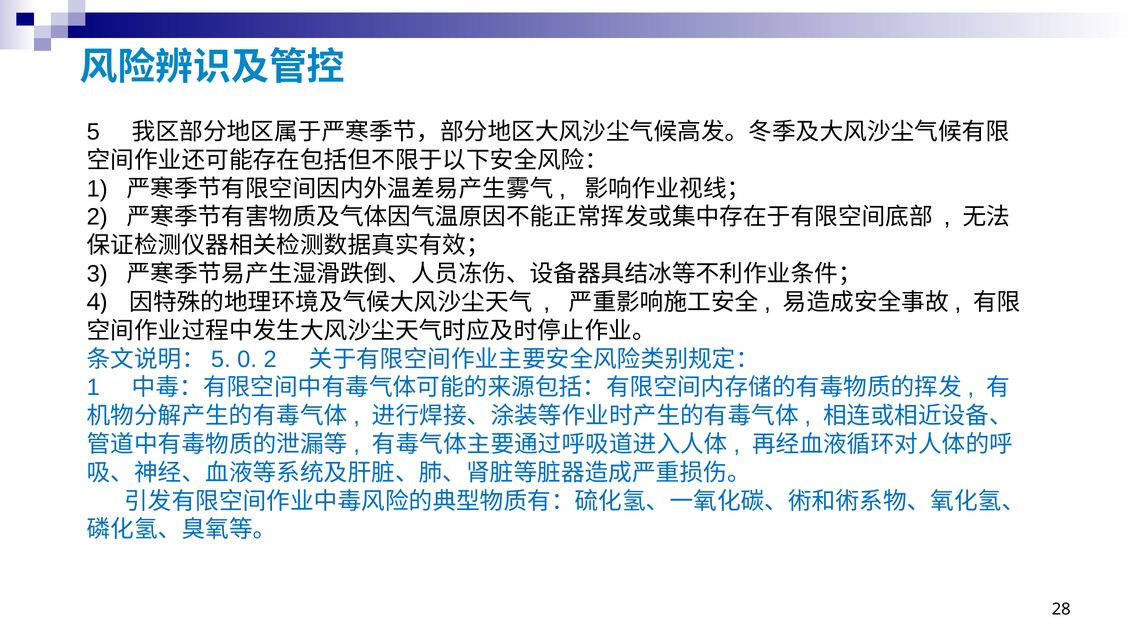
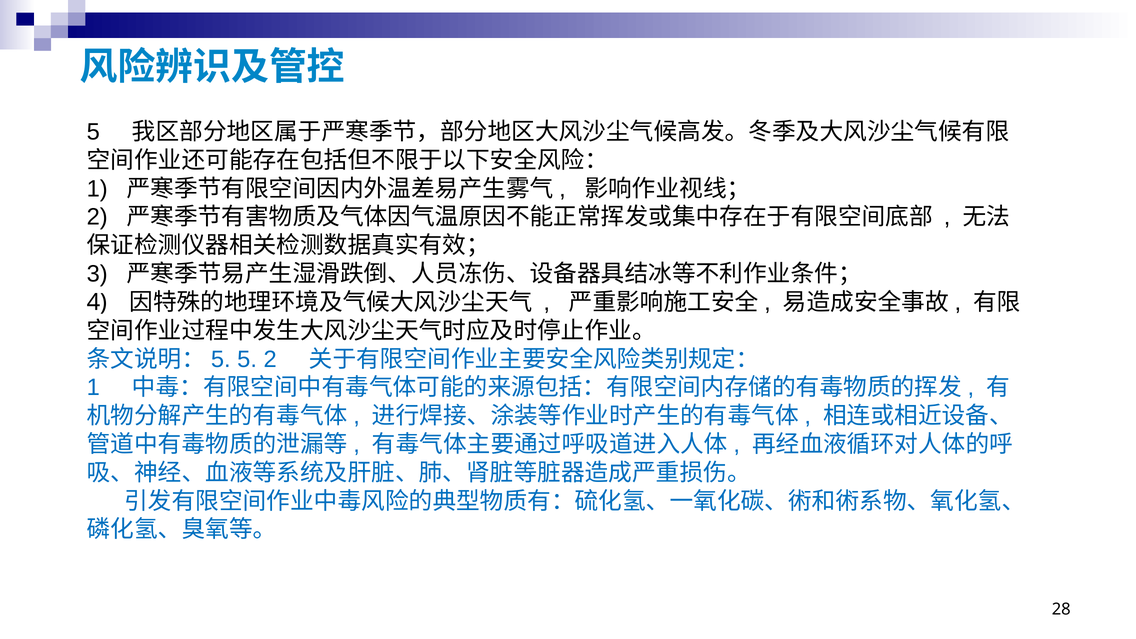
0 at (247, 359): 0 -> 5
